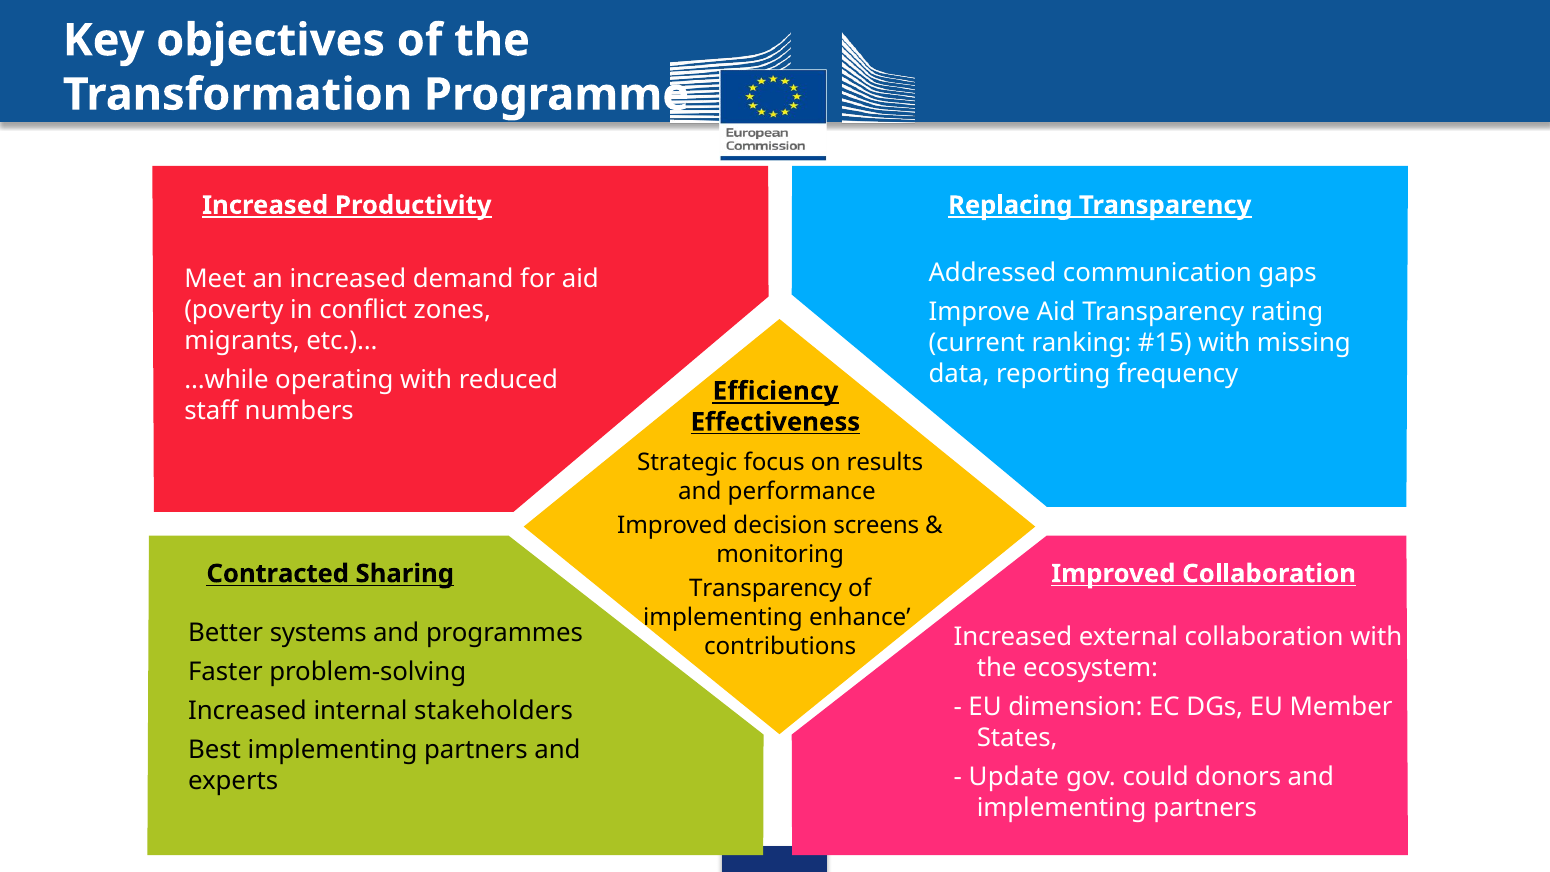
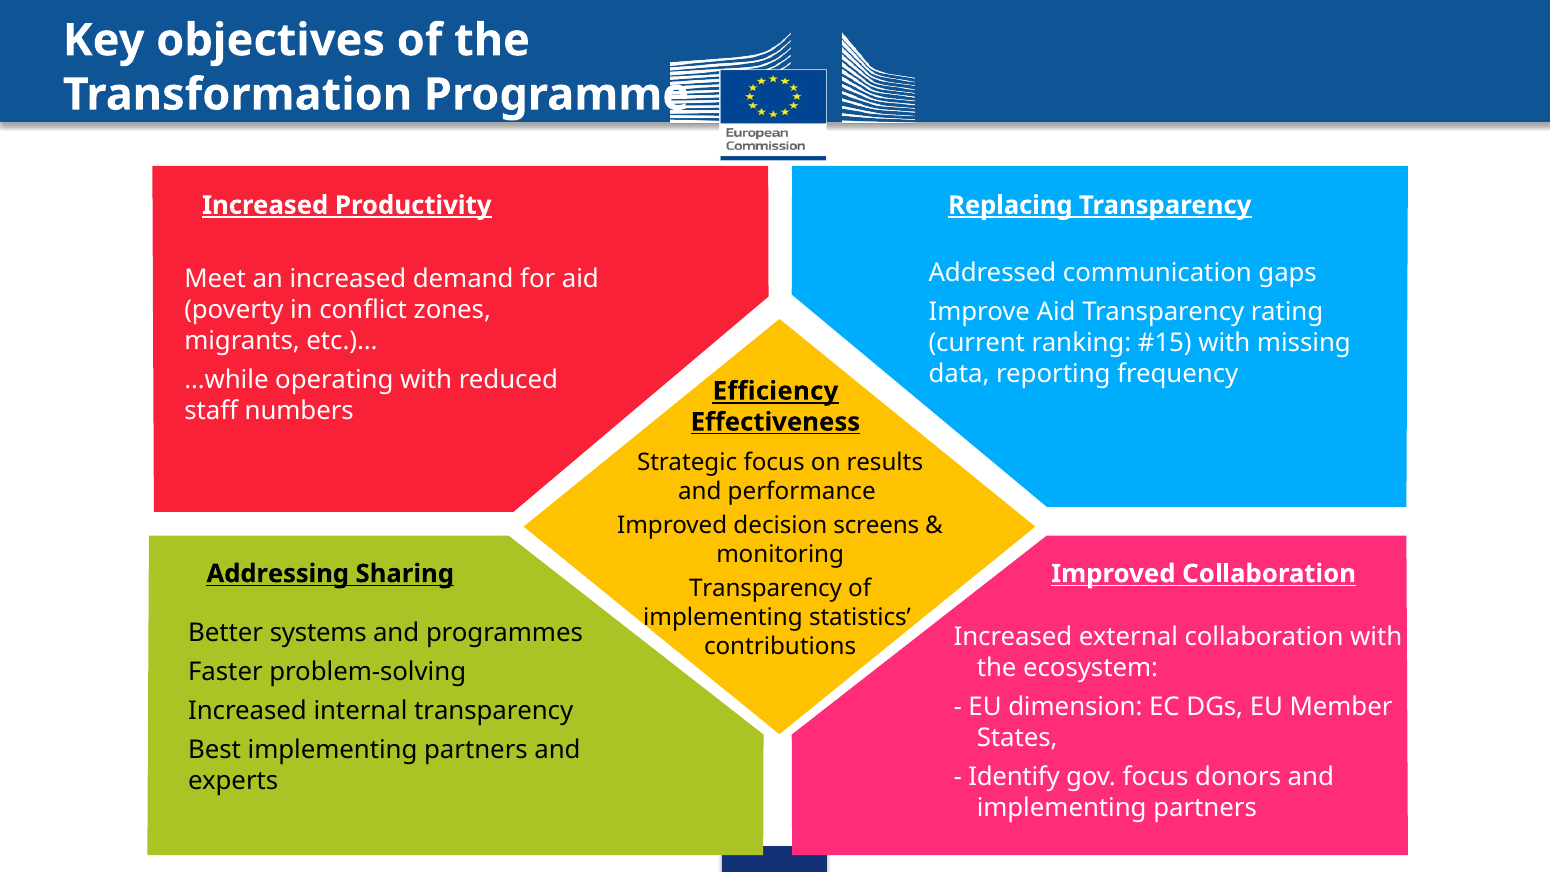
Contracted: Contracted -> Addressing
enhance: enhance -> statistics
internal stakeholders: stakeholders -> transparency
Update: Update -> Identify
gov could: could -> focus
